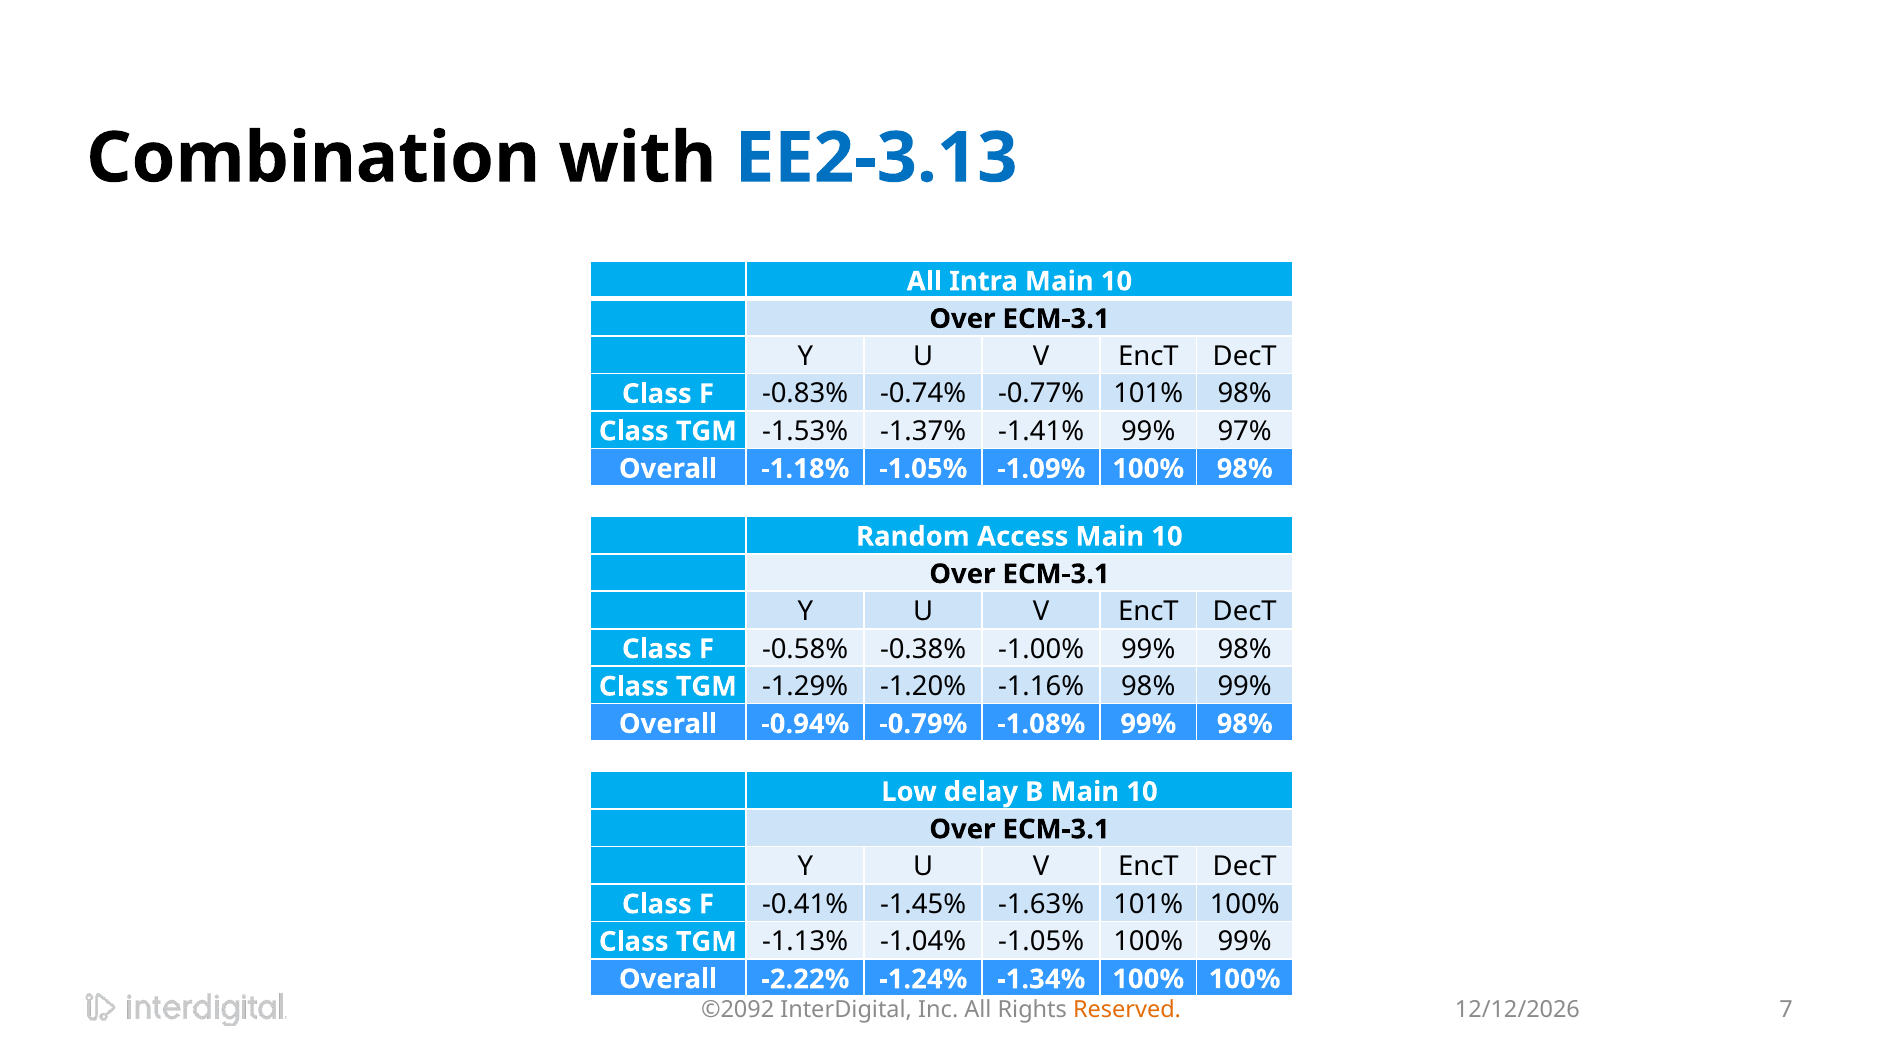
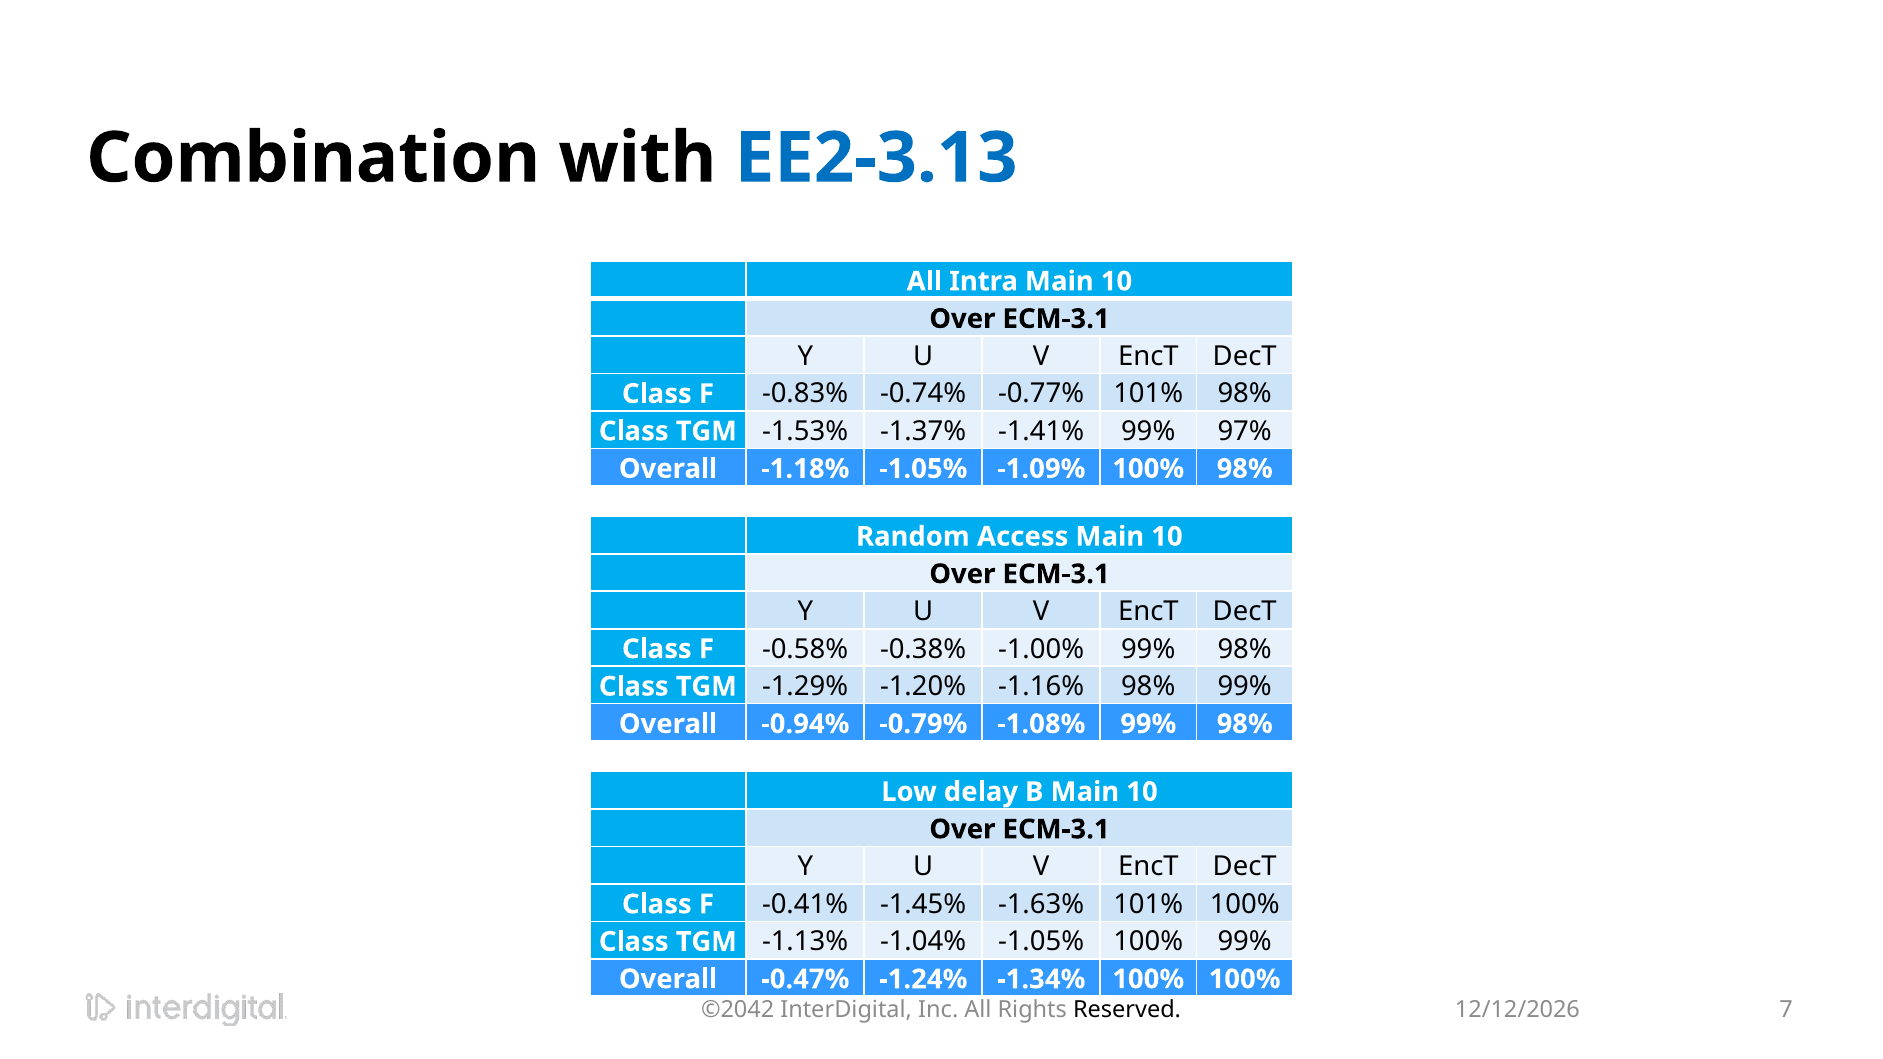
-2.22%: -2.22% -> -0.47%
©2092: ©2092 -> ©2042
Reserved colour: orange -> black
